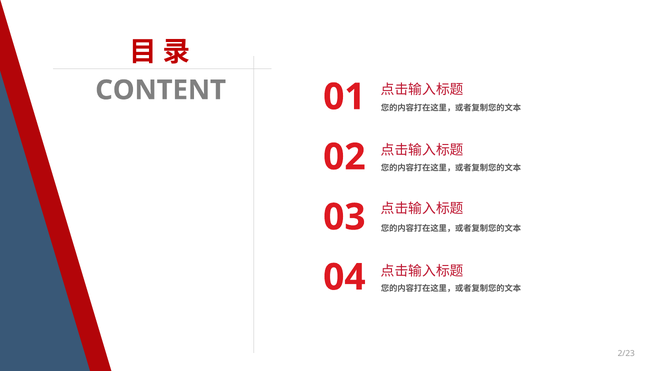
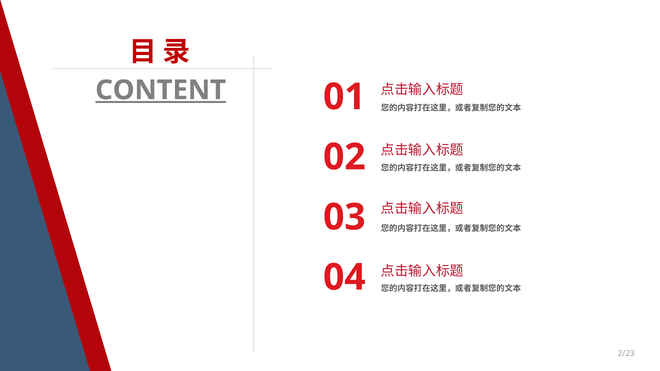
CONTENT underline: none -> present
